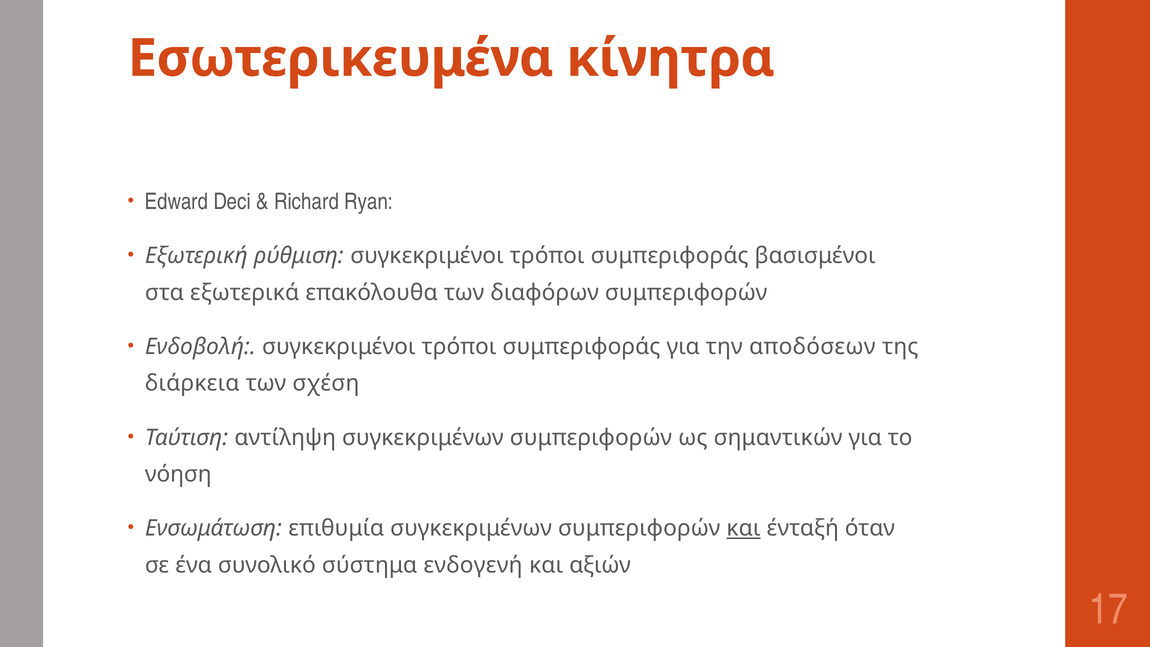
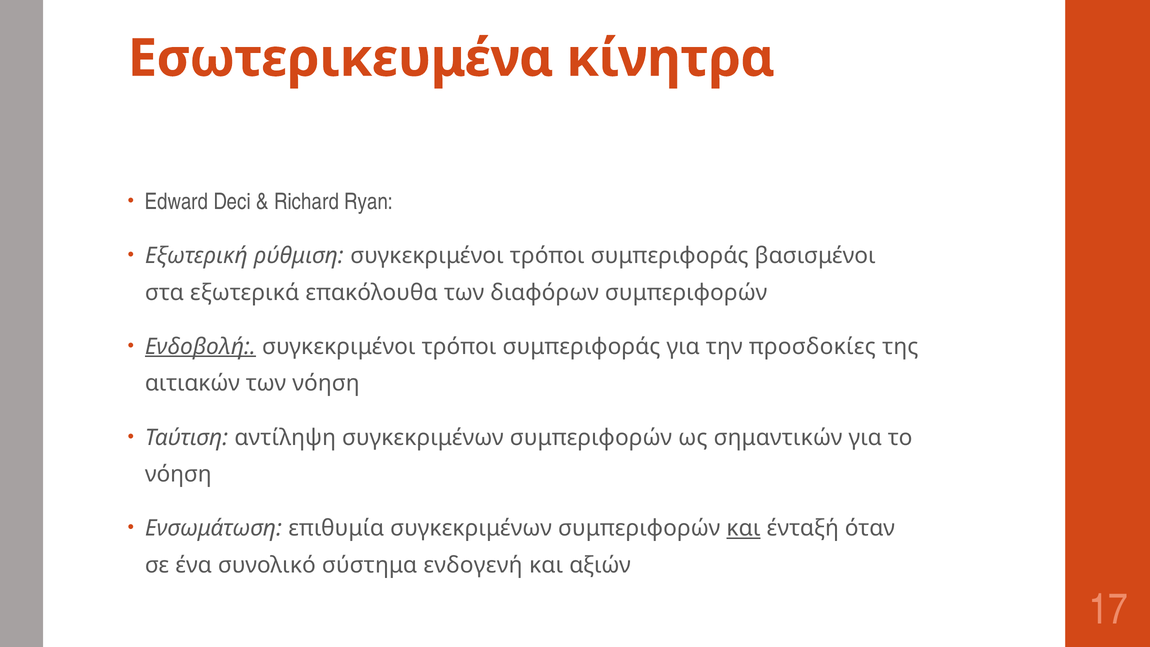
Ενδοβολή underline: none -> present
αποδόσεων: αποδόσεων -> προσδοκίες
διάρκεια: διάρκεια -> αιτιακών
των σχέση: σχέση -> νόηση
